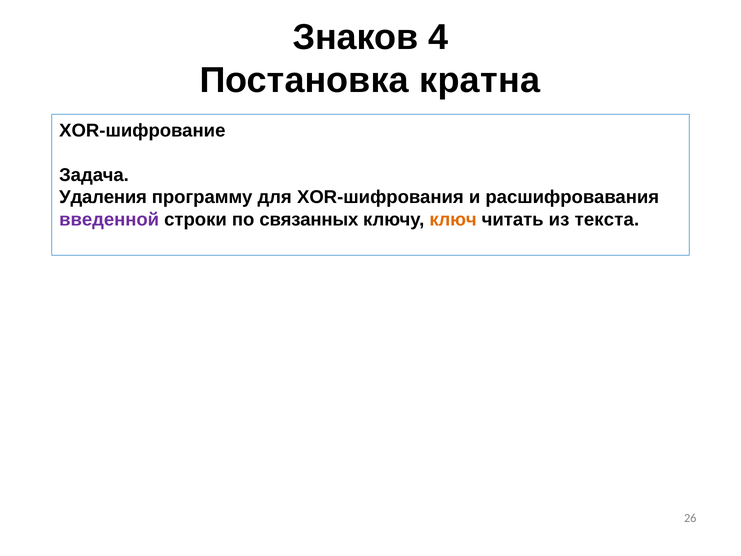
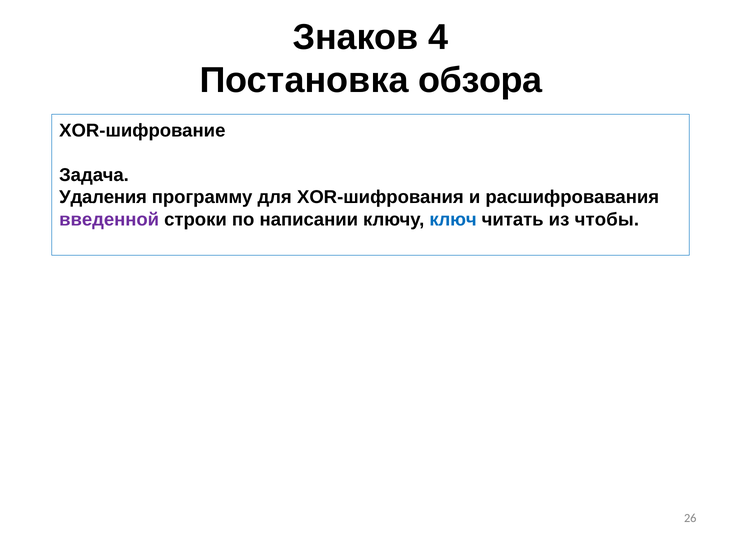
кратна: кратна -> обзора
связанных: связанных -> написании
ключ colour: orange -> blue
текста: текста -> чтобы
